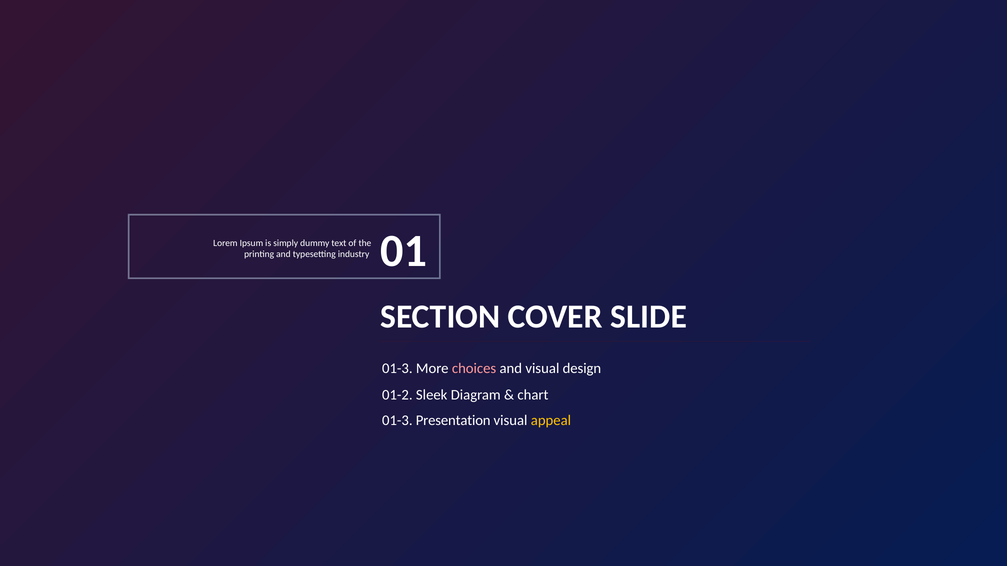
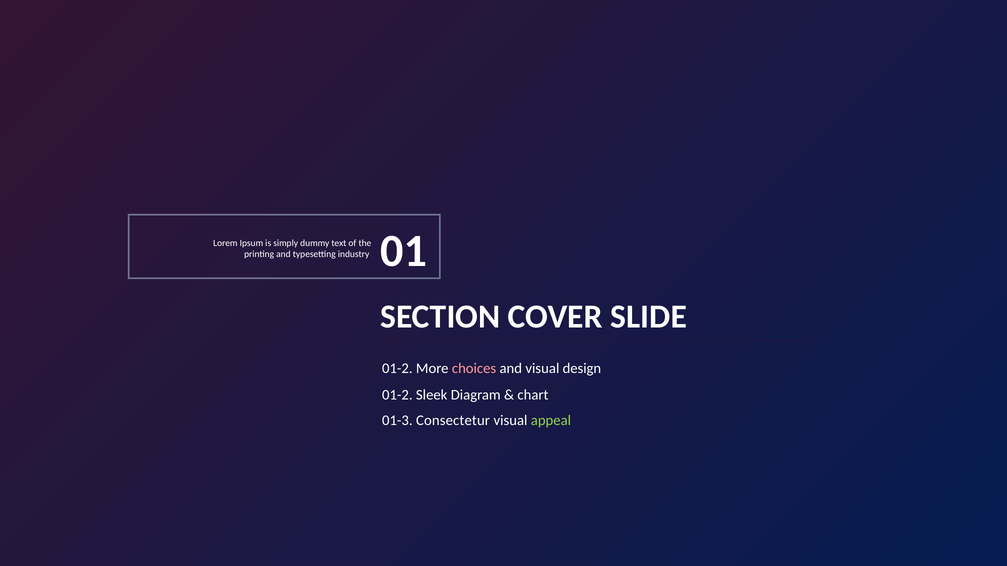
01-3 at (397, 369): 01-3 -> 01-2
Presentation: Presentation -> Consectetur
appeal colour: yellow -> light green
